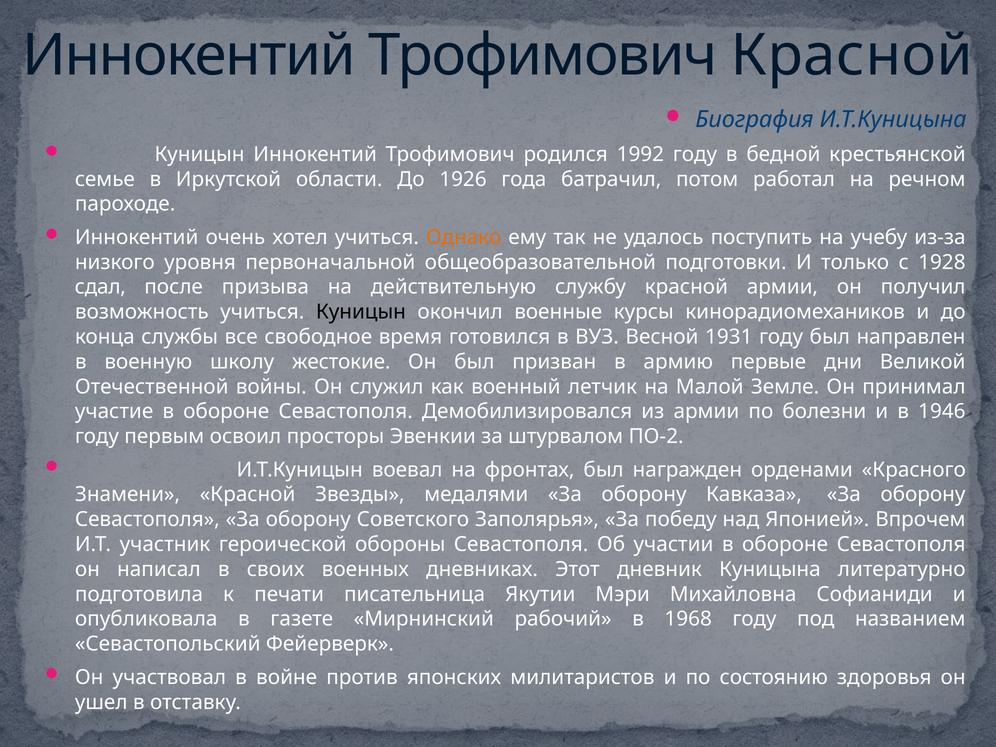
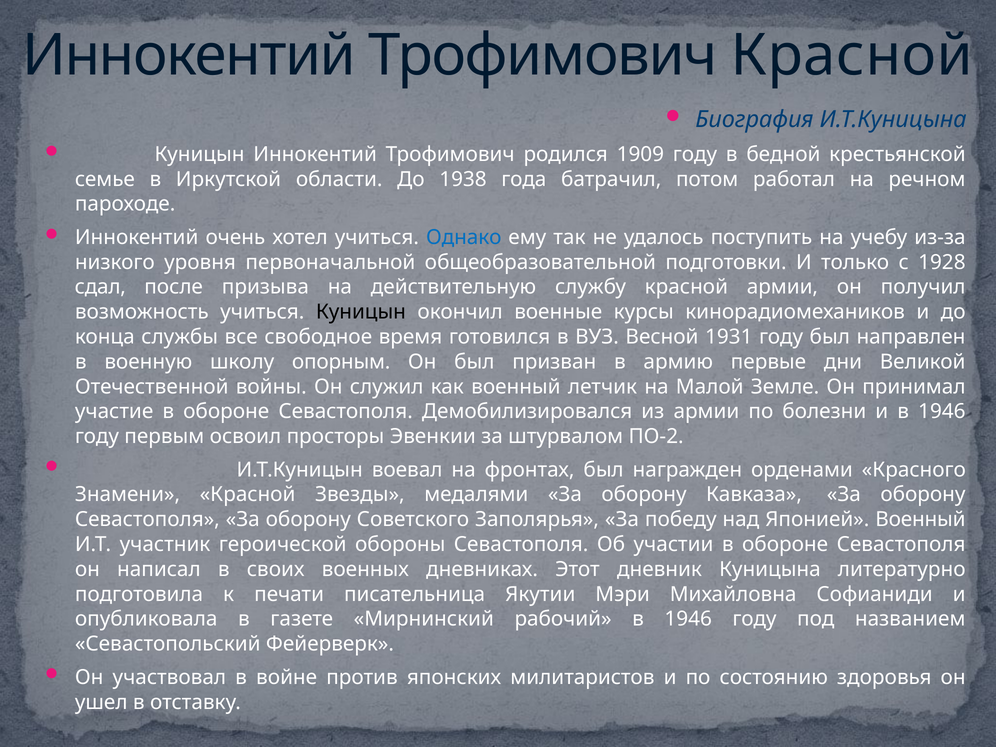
1992: 1992 -> 1909
1926: 1926 -> 1938
Однако colour: orange -> blue
жестокие: жестокие -> опорным
Японией Впрочем: Впрочем -> Военный
рабочий в 1968: 1968 -> 1946
